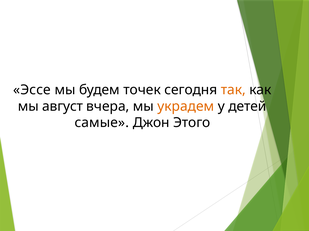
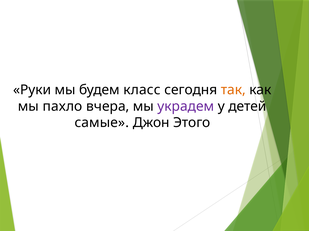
Эссе: Эссе -> Руки
точек: точек -> класс
август: август -> пахло
украдем colour: orange -> purple
